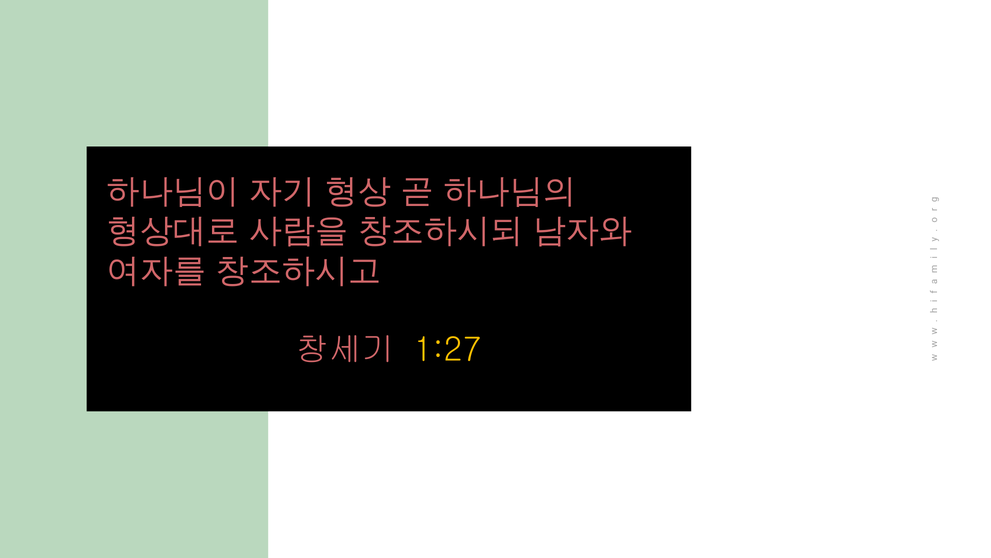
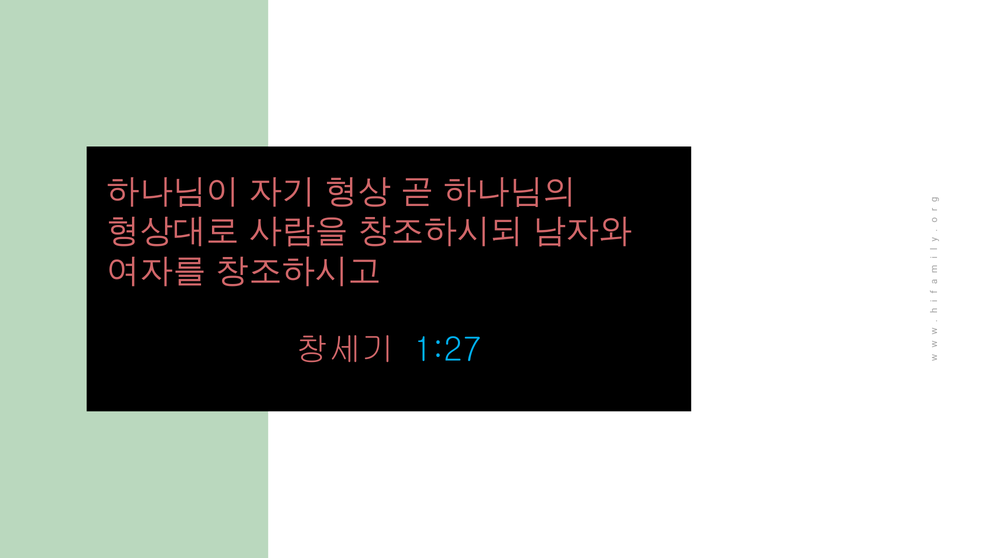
1:27 colour: yellow -> light blue
